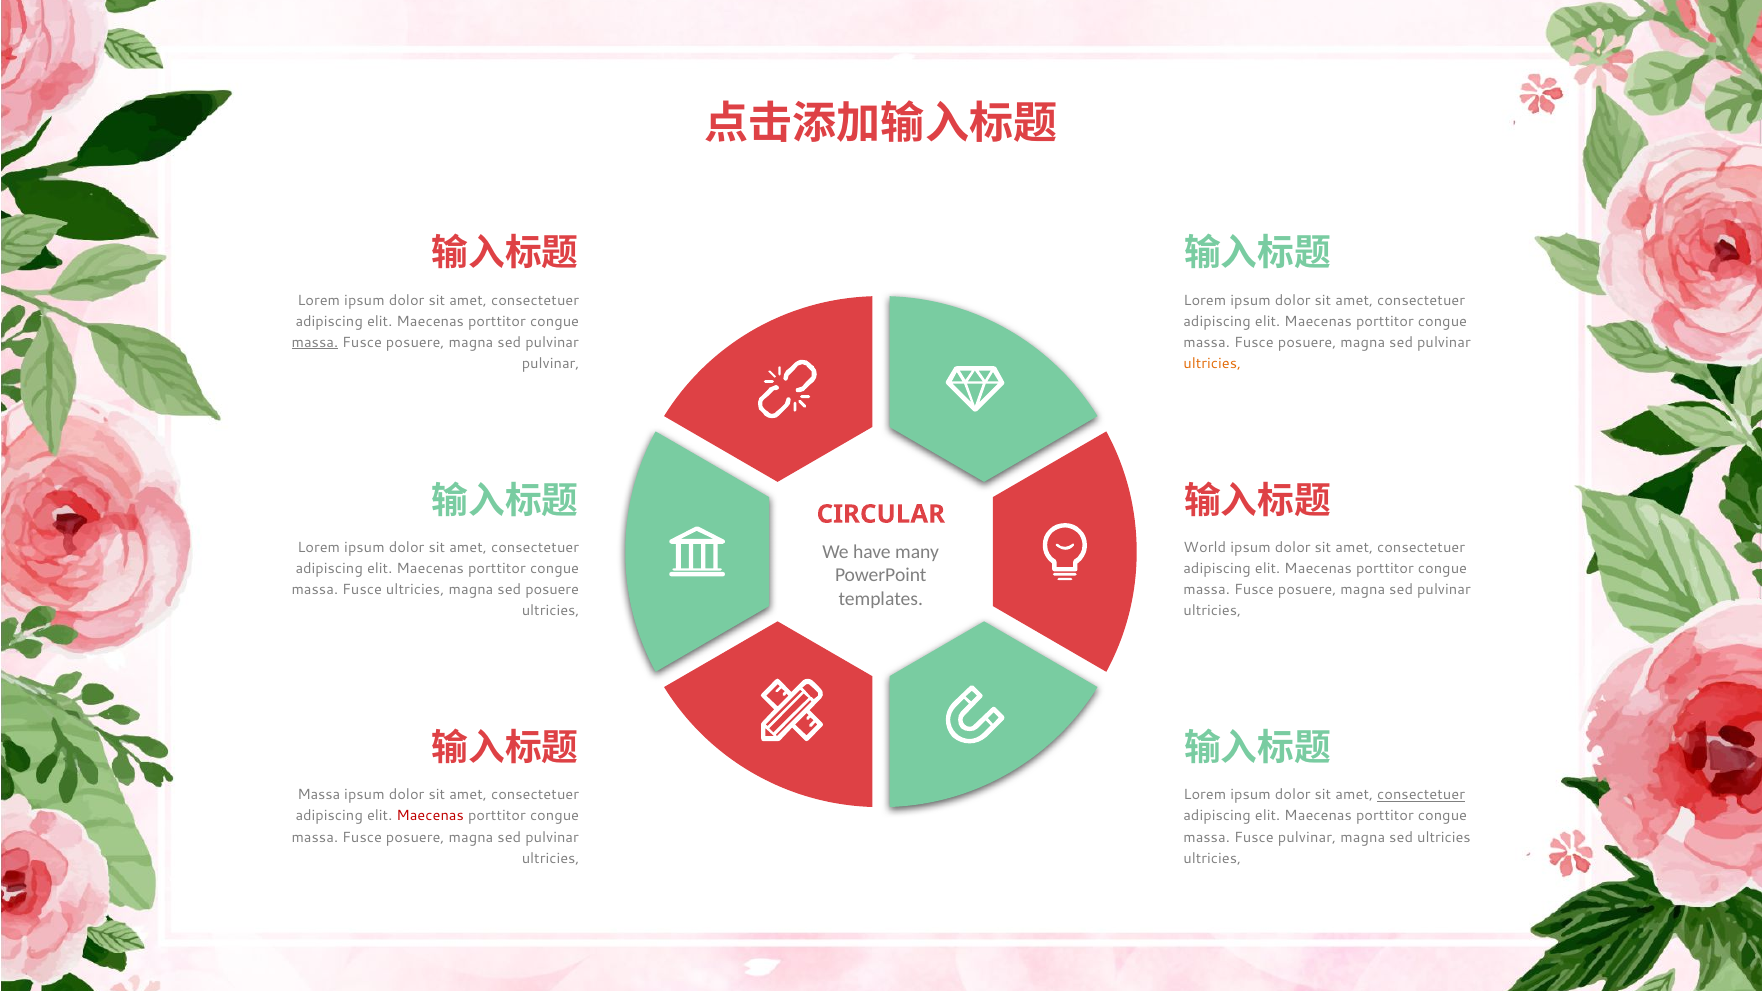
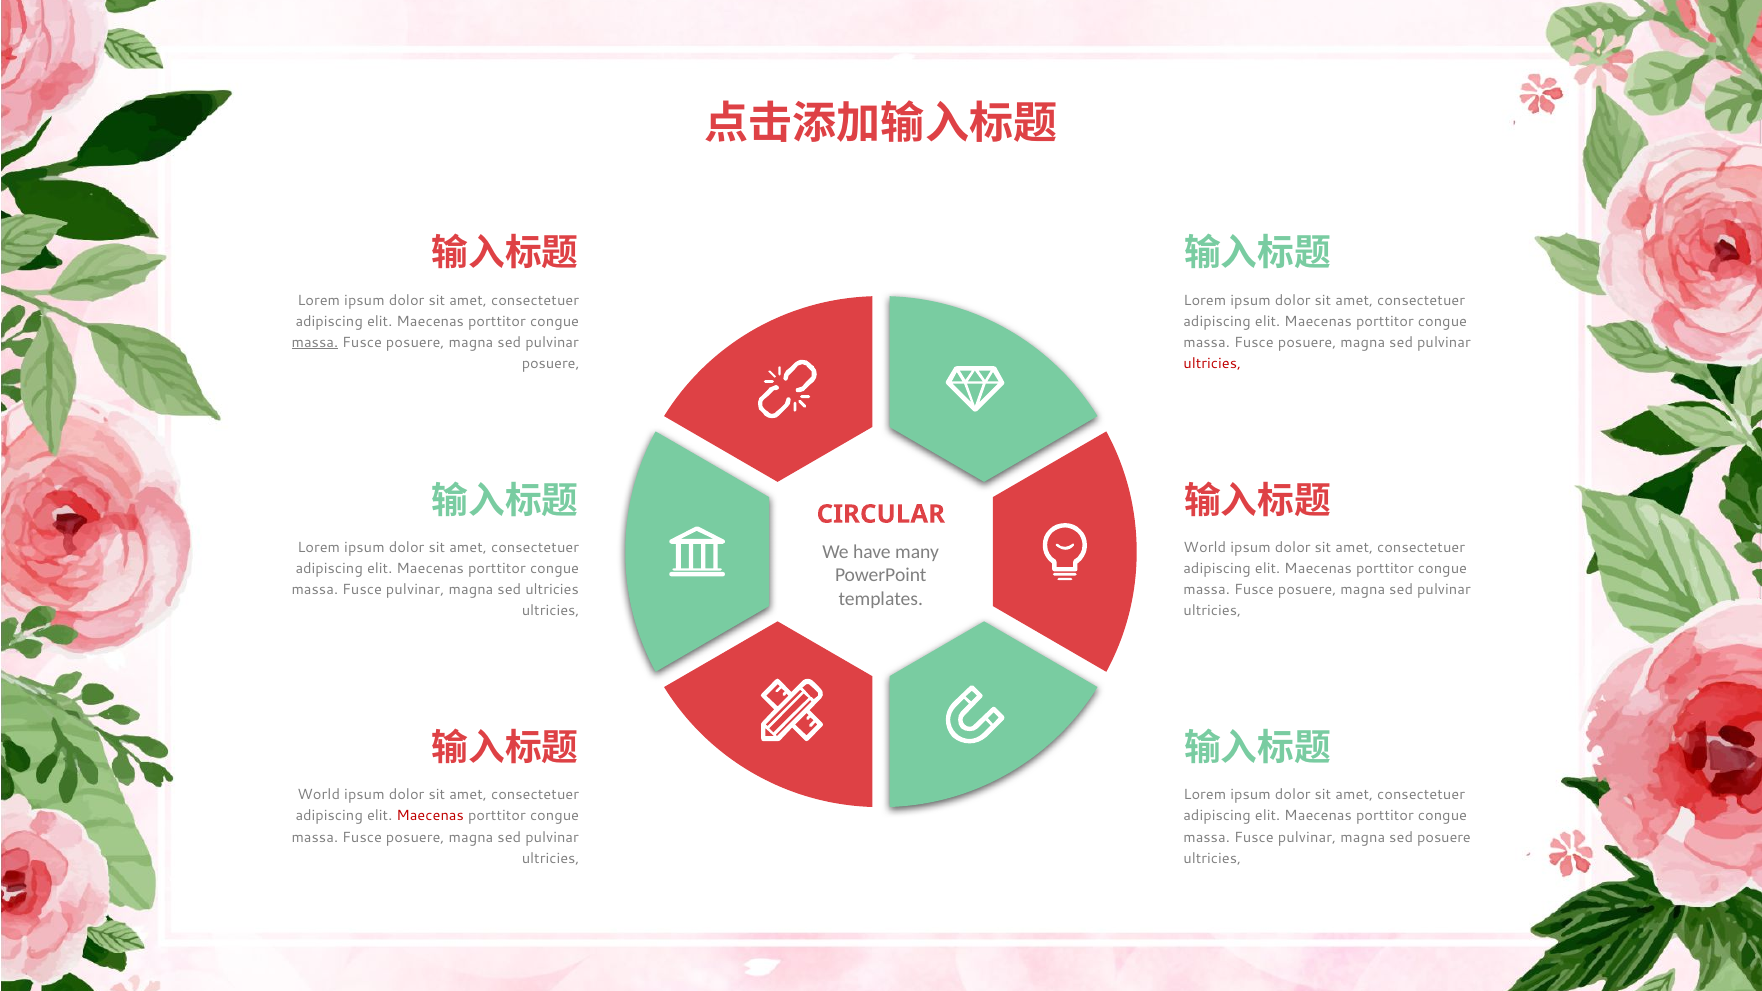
pulvinar at (551, 364): pulvinar -> posuere
ultricies at (1212, 364) colour: orange -> red
ultricies at (415, 590): ultricies -> pulvinar
sed posuere: posuere -> ultricies
Massa at (319, 795): Massa -> World
consectetuer at (1421, 795) underline: present -> none
sed ultricies: ultricies -> posuere
